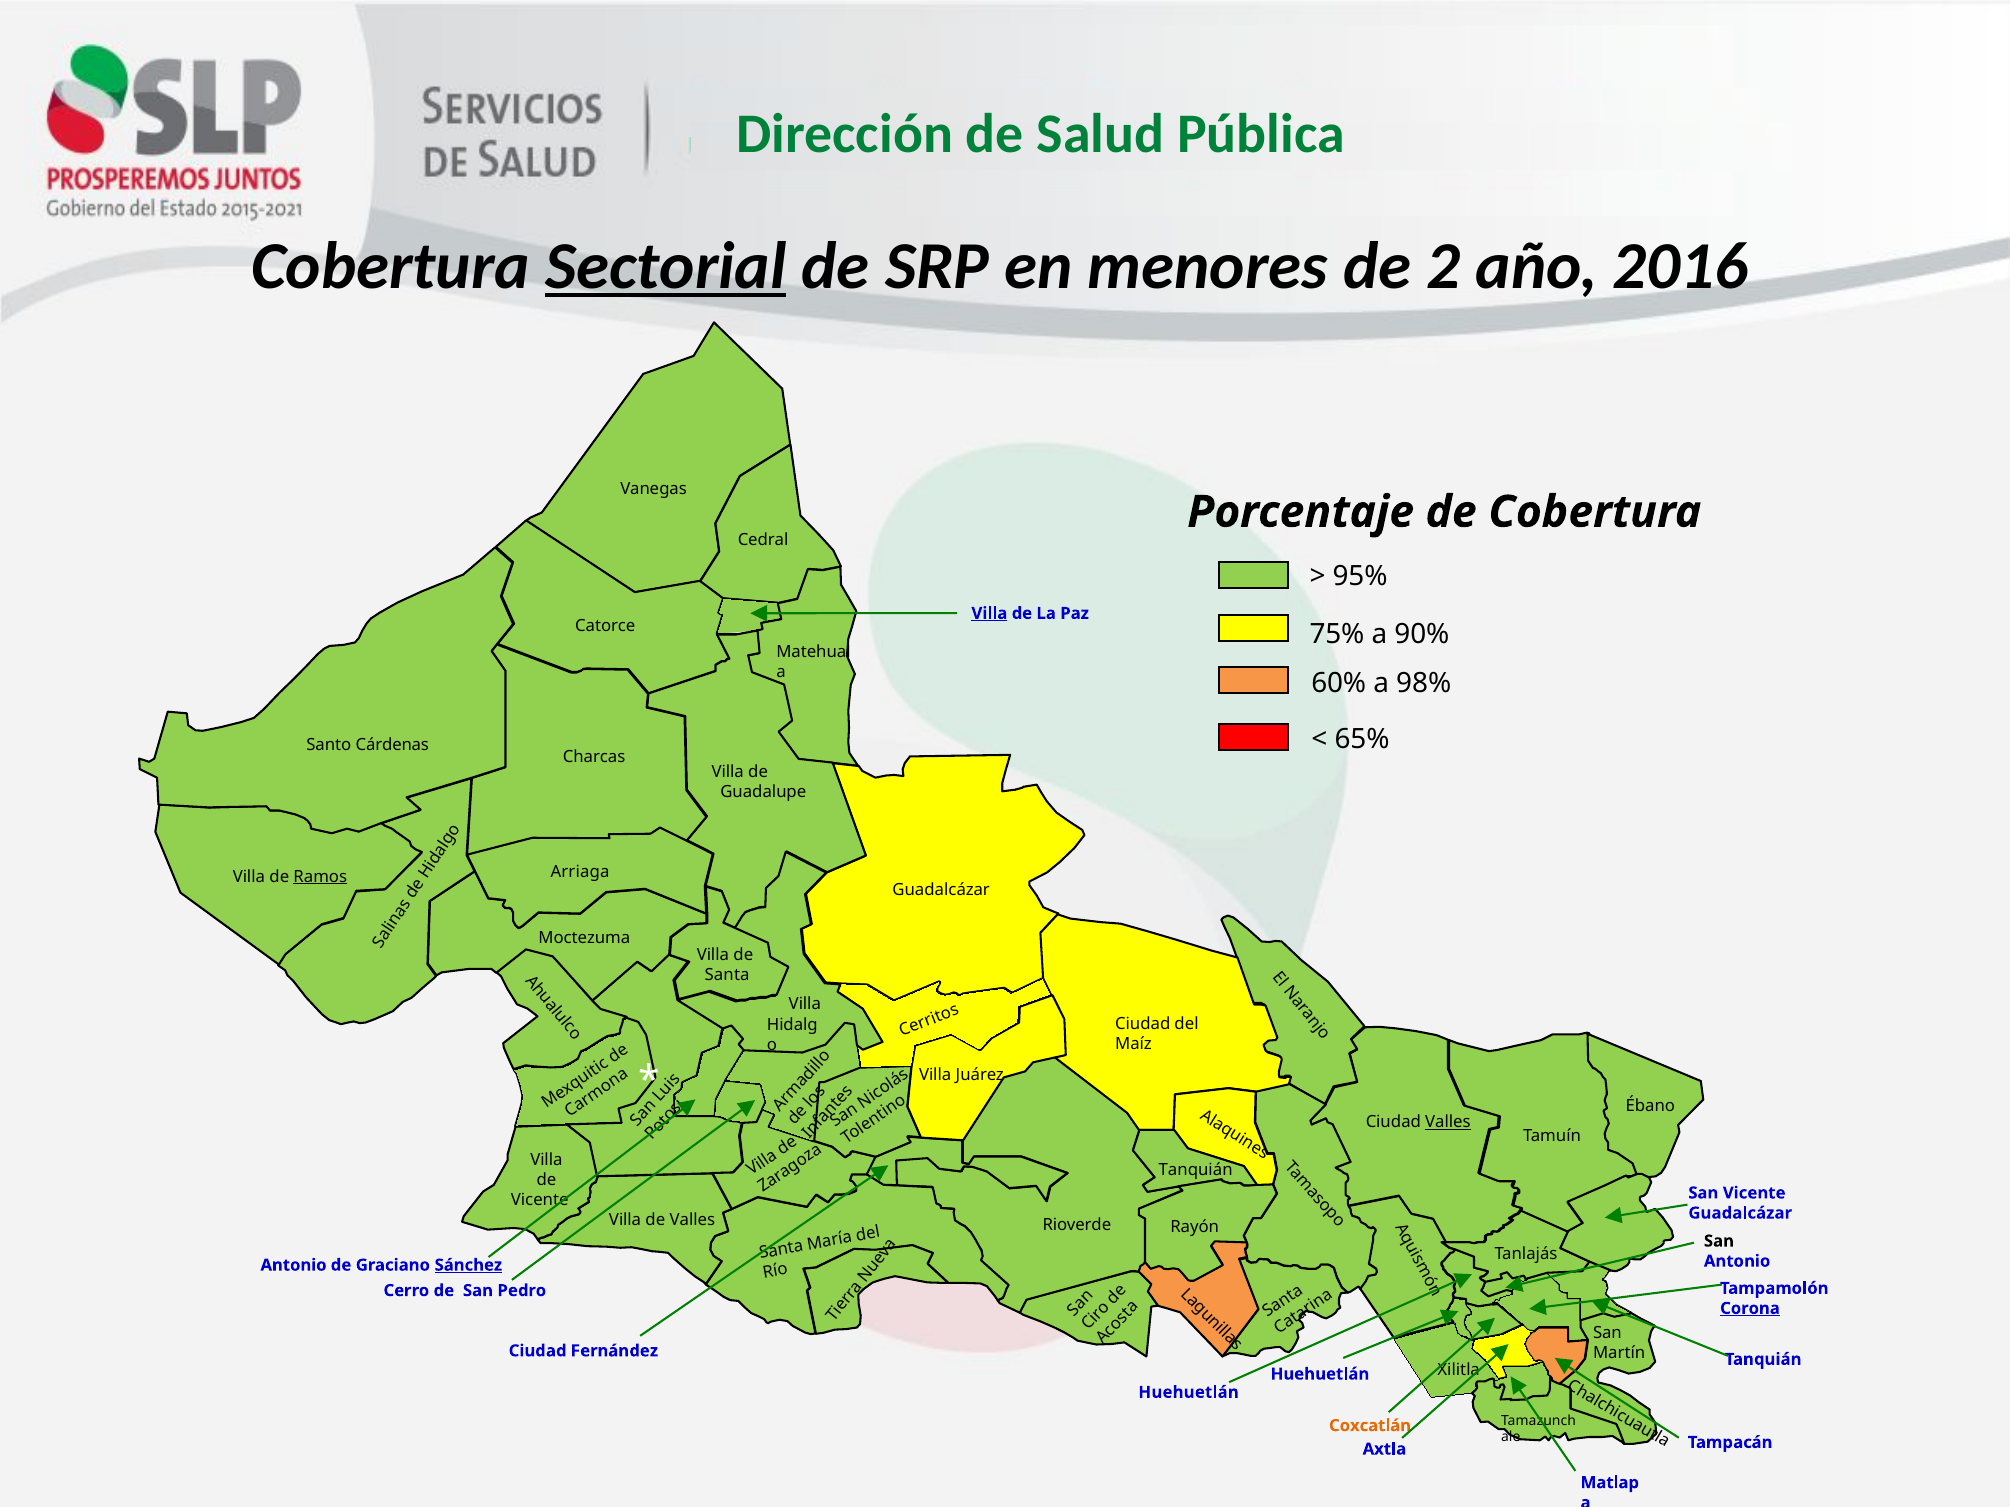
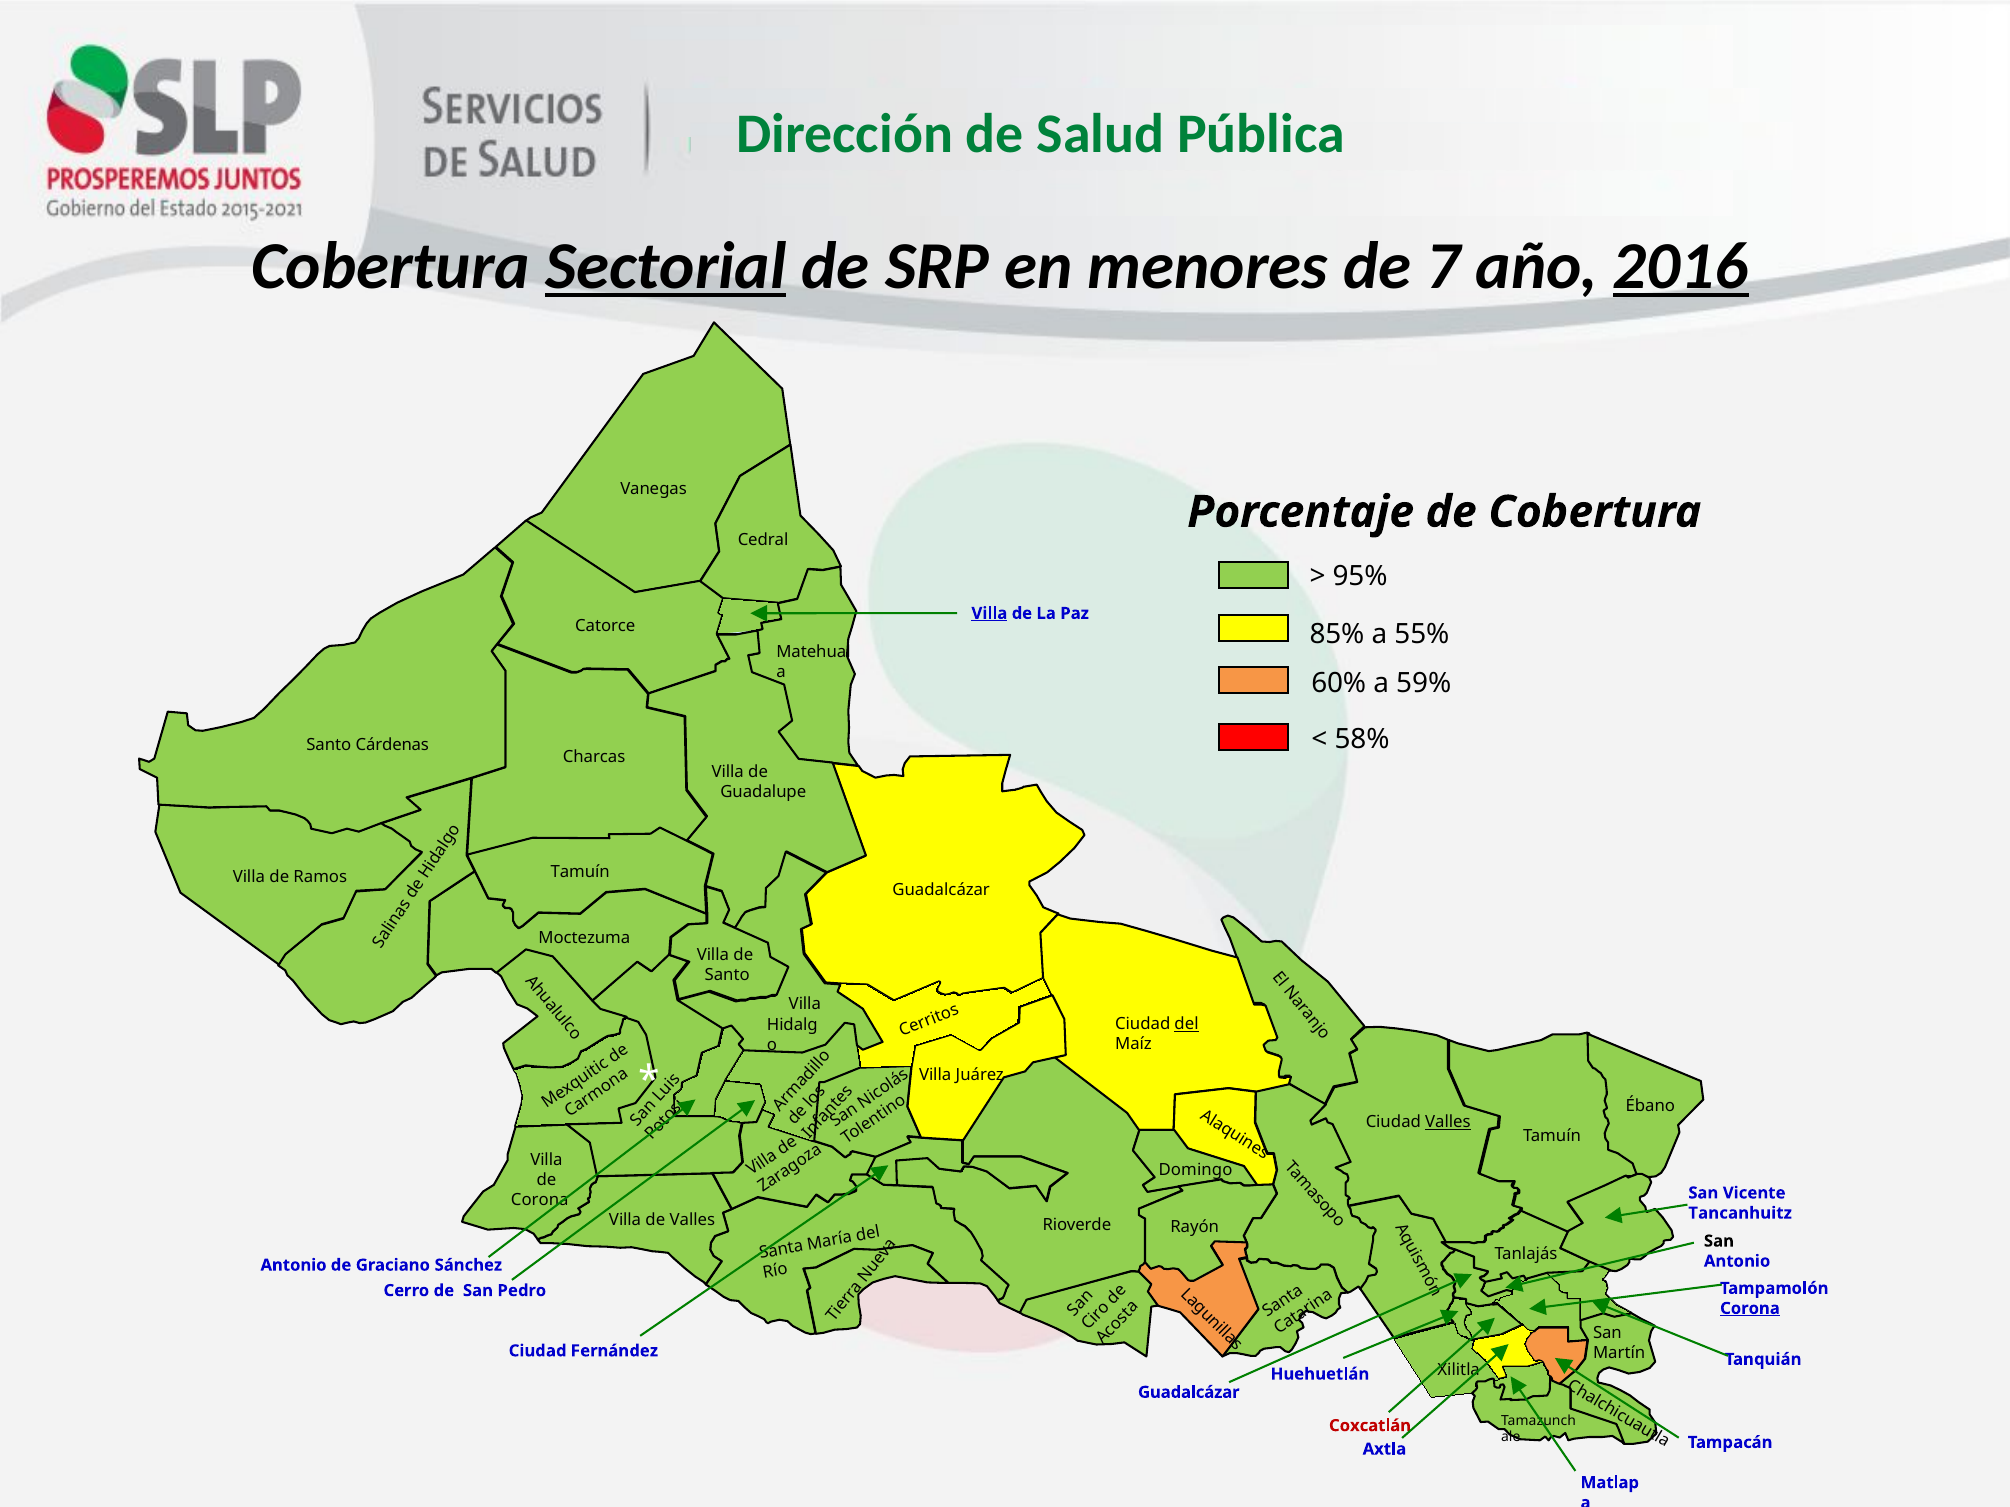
2: 2 -> 7
2016 underline: none -> present
75%: 75% -> 85%
90%: 90% -> 55%
98%: 98% -> 59%
65%: 65% -> 58%
Arriaga at (580, 872): Arriaga -> Tamuín
Ramos underline: present -> none
Santa at (727, 976): Santa -> Santo
del at (1187, 1024) underline: none -> present
Tanquián at (1196, 1170): Tanquián -> Domingo
Vicente at (540, 1201): Vicente -> Corona
Guadalcázar at (1740, 1213): Guadalcázar -> Tancanhuitz
Sánchez underline: present -> none
Huehuetlán at (1189, 1393): Huehuetlán -> Guadalcázar
Coxcatlán colour: orange -> red
